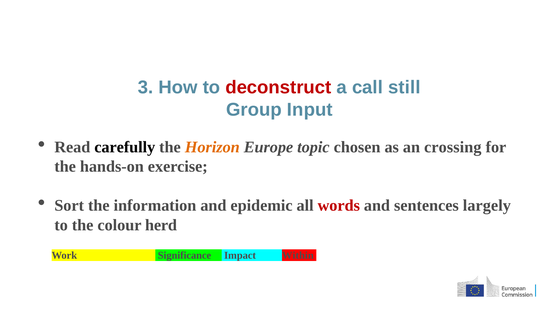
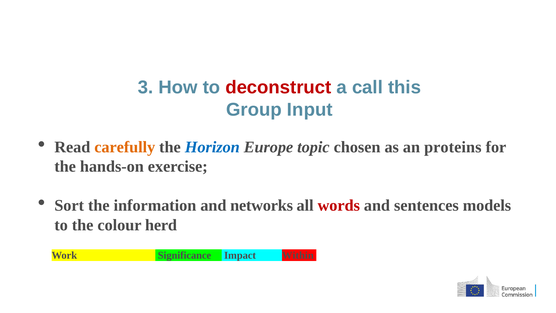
still: still -> this
carefully colour: black -> orange
Horizon colour: orange -> blue
crossing: crossing -> proteins
epidemic: epidemic -> networks
largely: largely -> models
